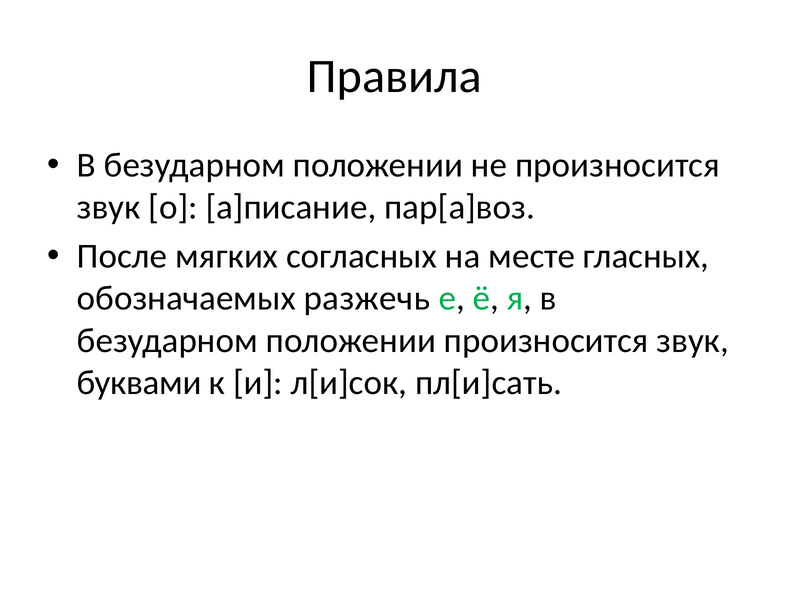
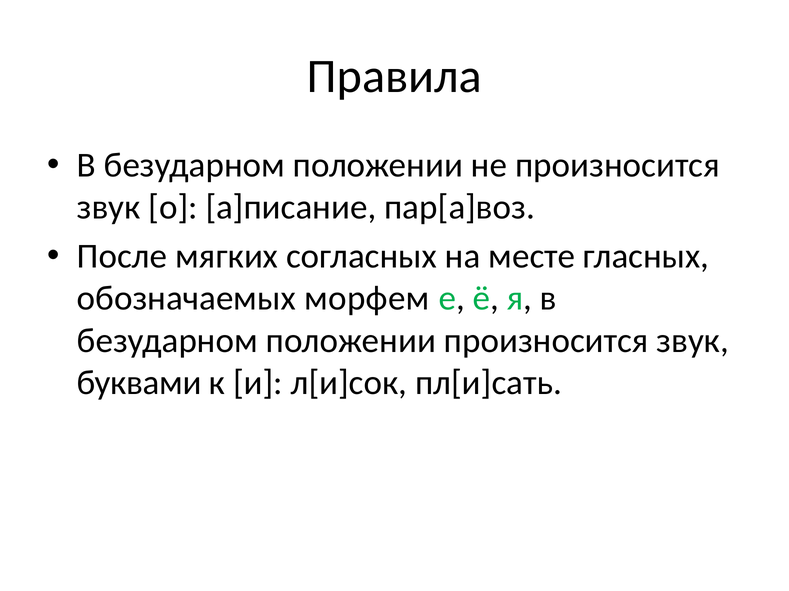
разжечь: разжечь -> морфем
